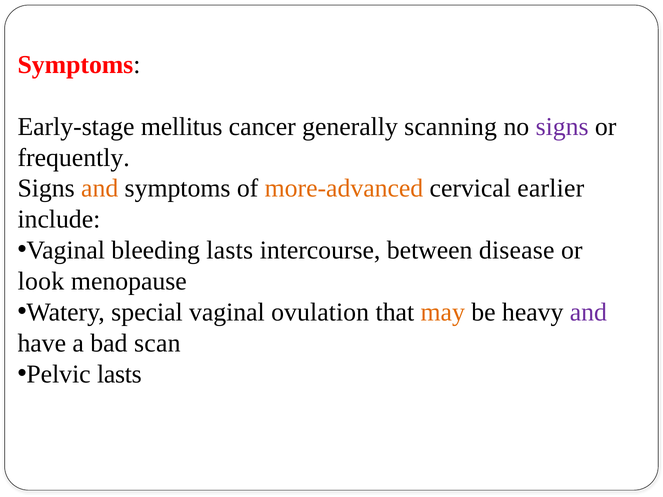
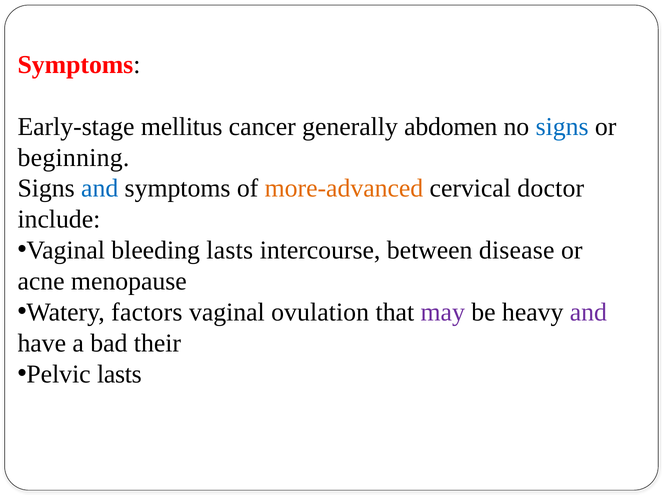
scanning: scanning -> abdomen
signs at (562, 127) colour: purple -> blue
frequently: frequently -> beginning
and at (100, 189) colour: orange -> blue
earlier: earlier -> doctor
look: look -> acne
special: special -> factors
may colour: orange -> purple
scan: scan -> their
